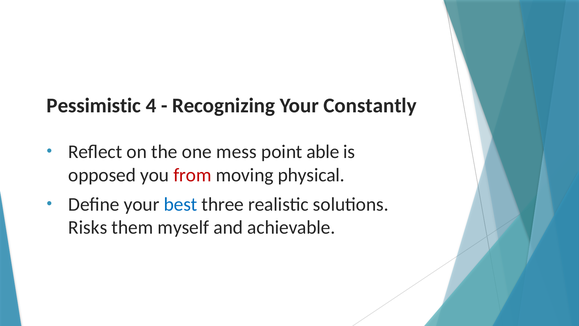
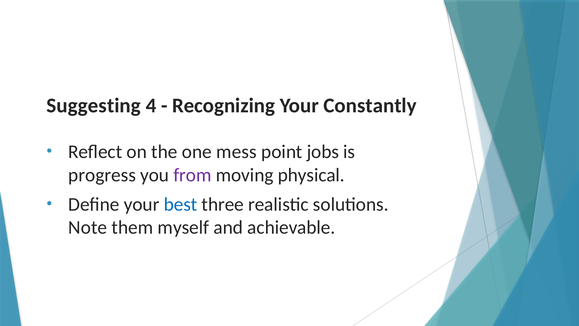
Pessimistic: Pessimistic -> Suggesting
able: able -> jobs
opposed: opposed -> progress
from colour: red -> purple
Risks: Risks -> Note
